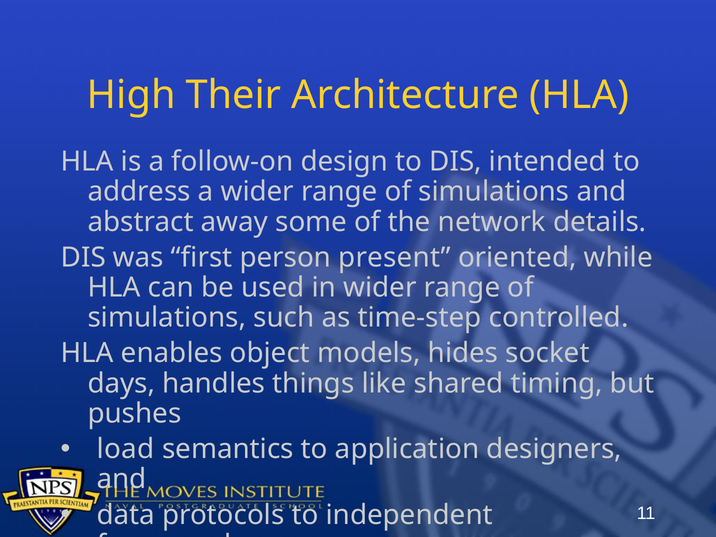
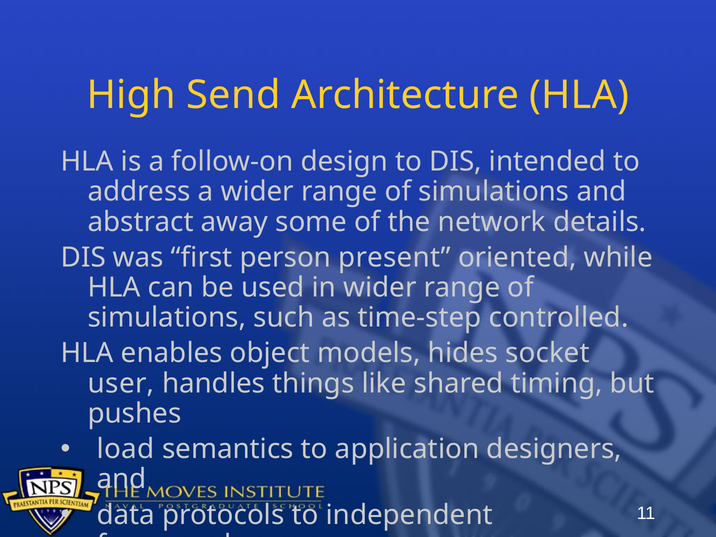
Their: Their -> Send
days: days -> user
